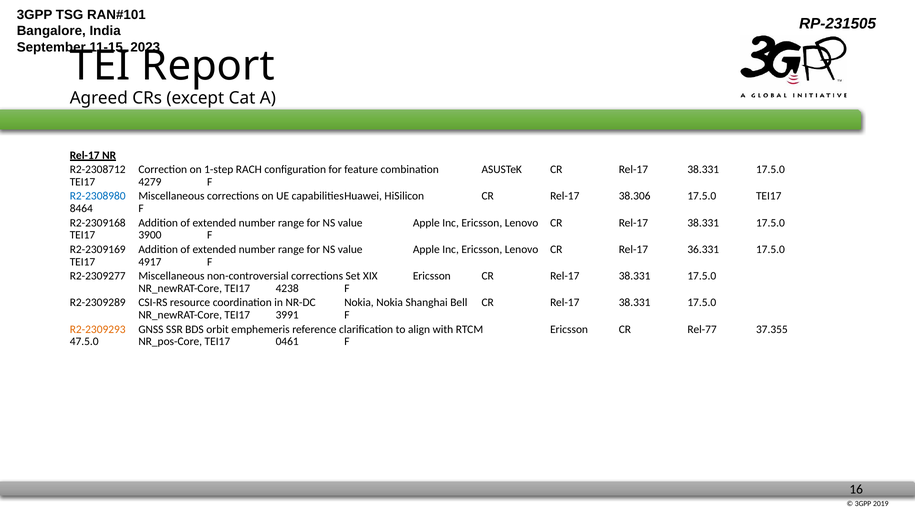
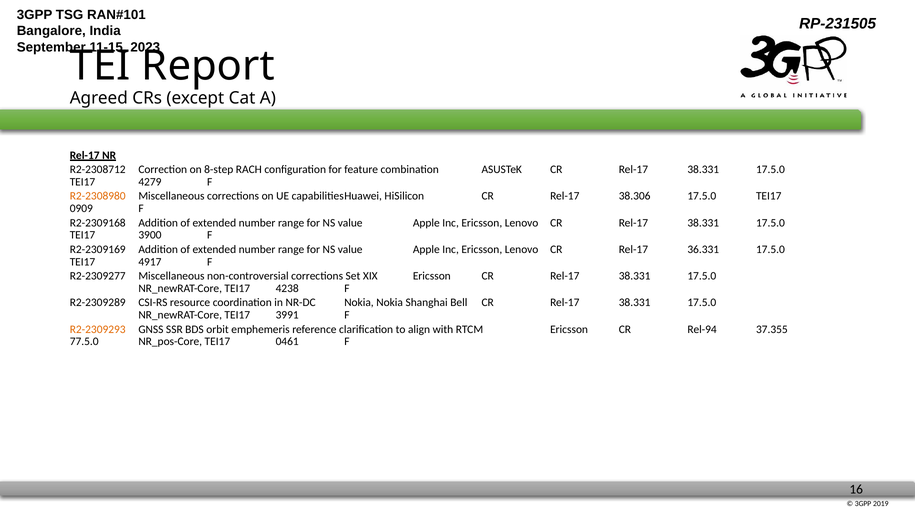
1-step: 1-step -> 8-step
R2-2308980 colour: blue -> orange
8464: 8464 -> 0909
Rel-77: Rel-77 -> Rel-94
47.5.0: 47.5.0 -> 77.5.0
